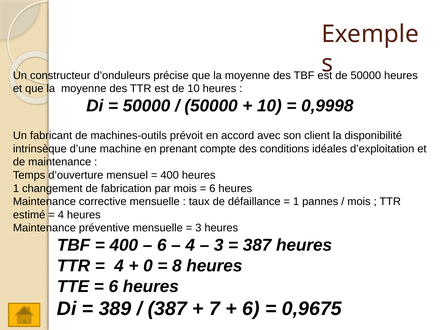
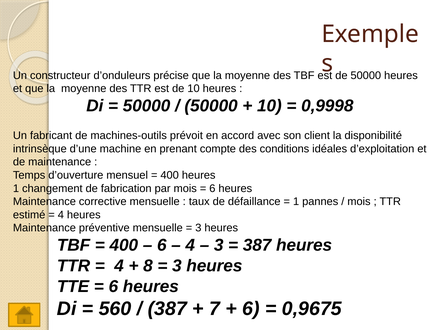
0: 0 -> 8
8 at (177, 266): 8 -> 3
389: 389 -> 560
